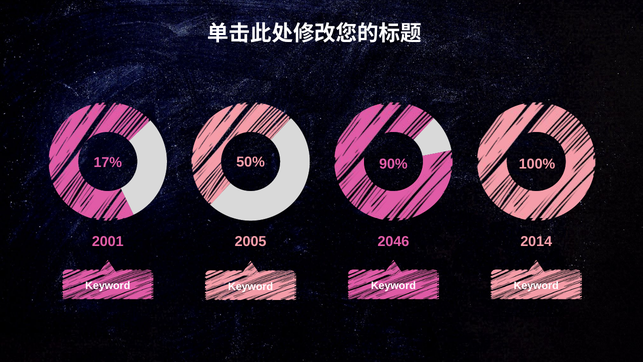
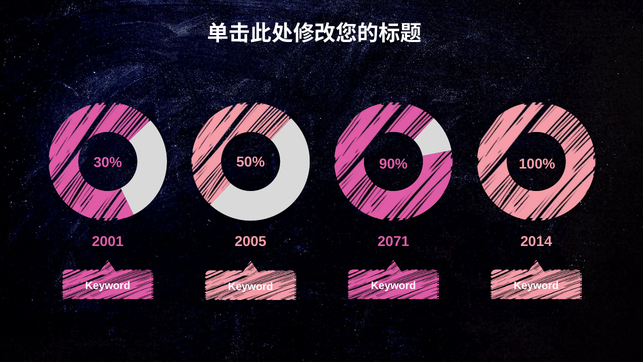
17%: 17% -> 30%
2046: 2046 -> 2071
